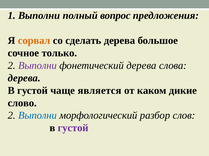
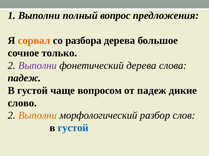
сделать: сделать -> разбора
дерева at (24, 78): дерева -> падеж
является: является -> вопросом
от каком: каком -> падеж
Выполни at (37, 116) colour: blue -> orange
густой at (73, 128) colour: purple -> blue
